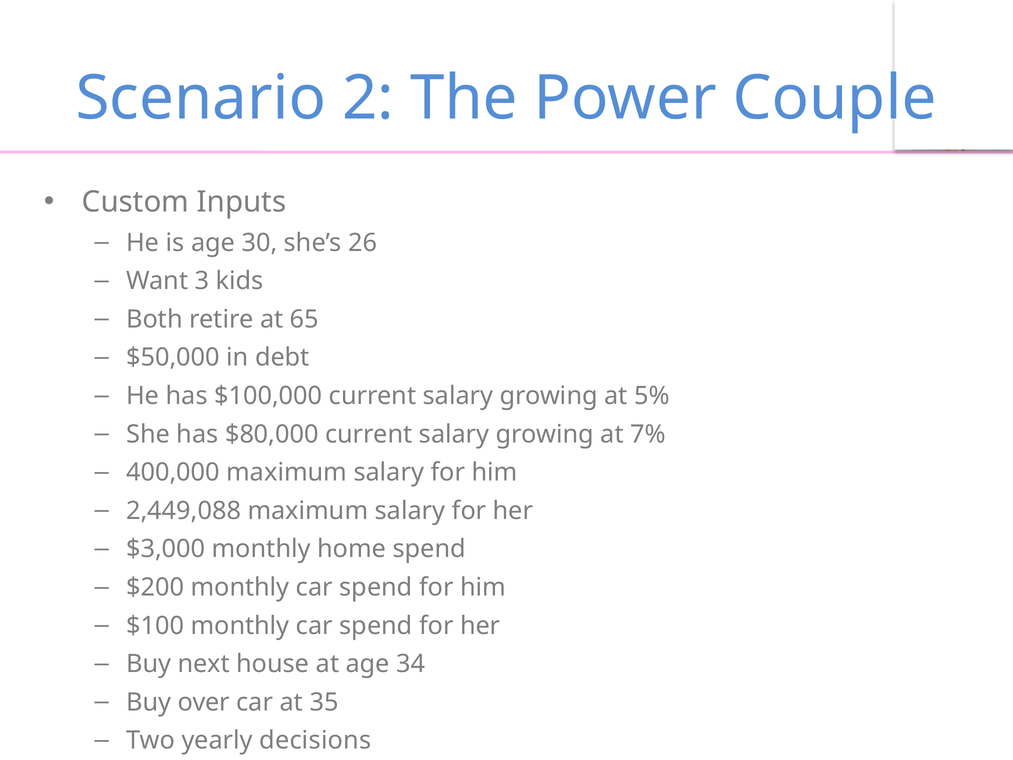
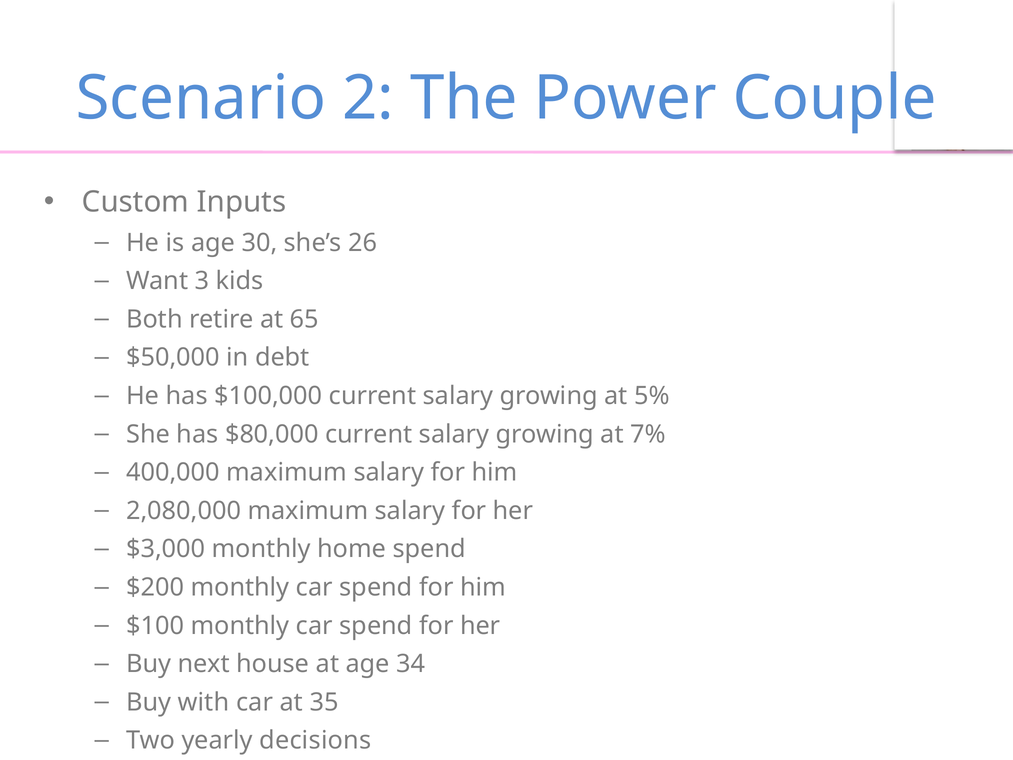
2,449,088: 2,449,088 -> 2,080,000
over: over -> with
